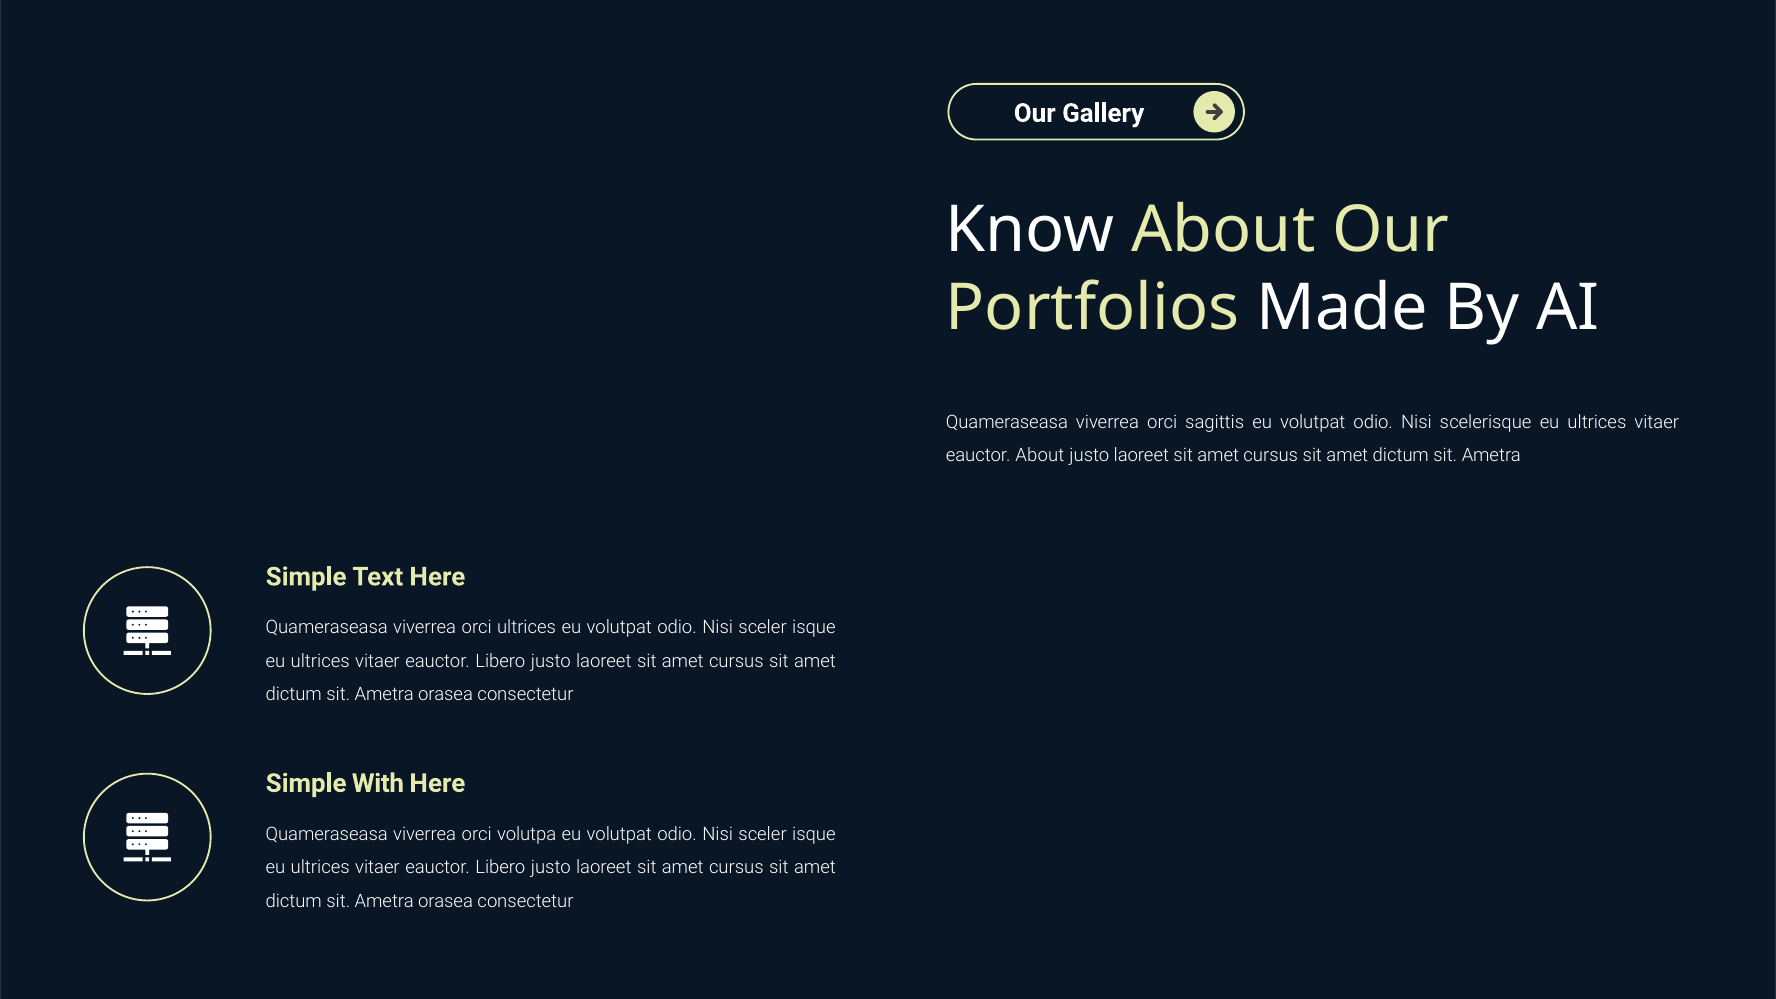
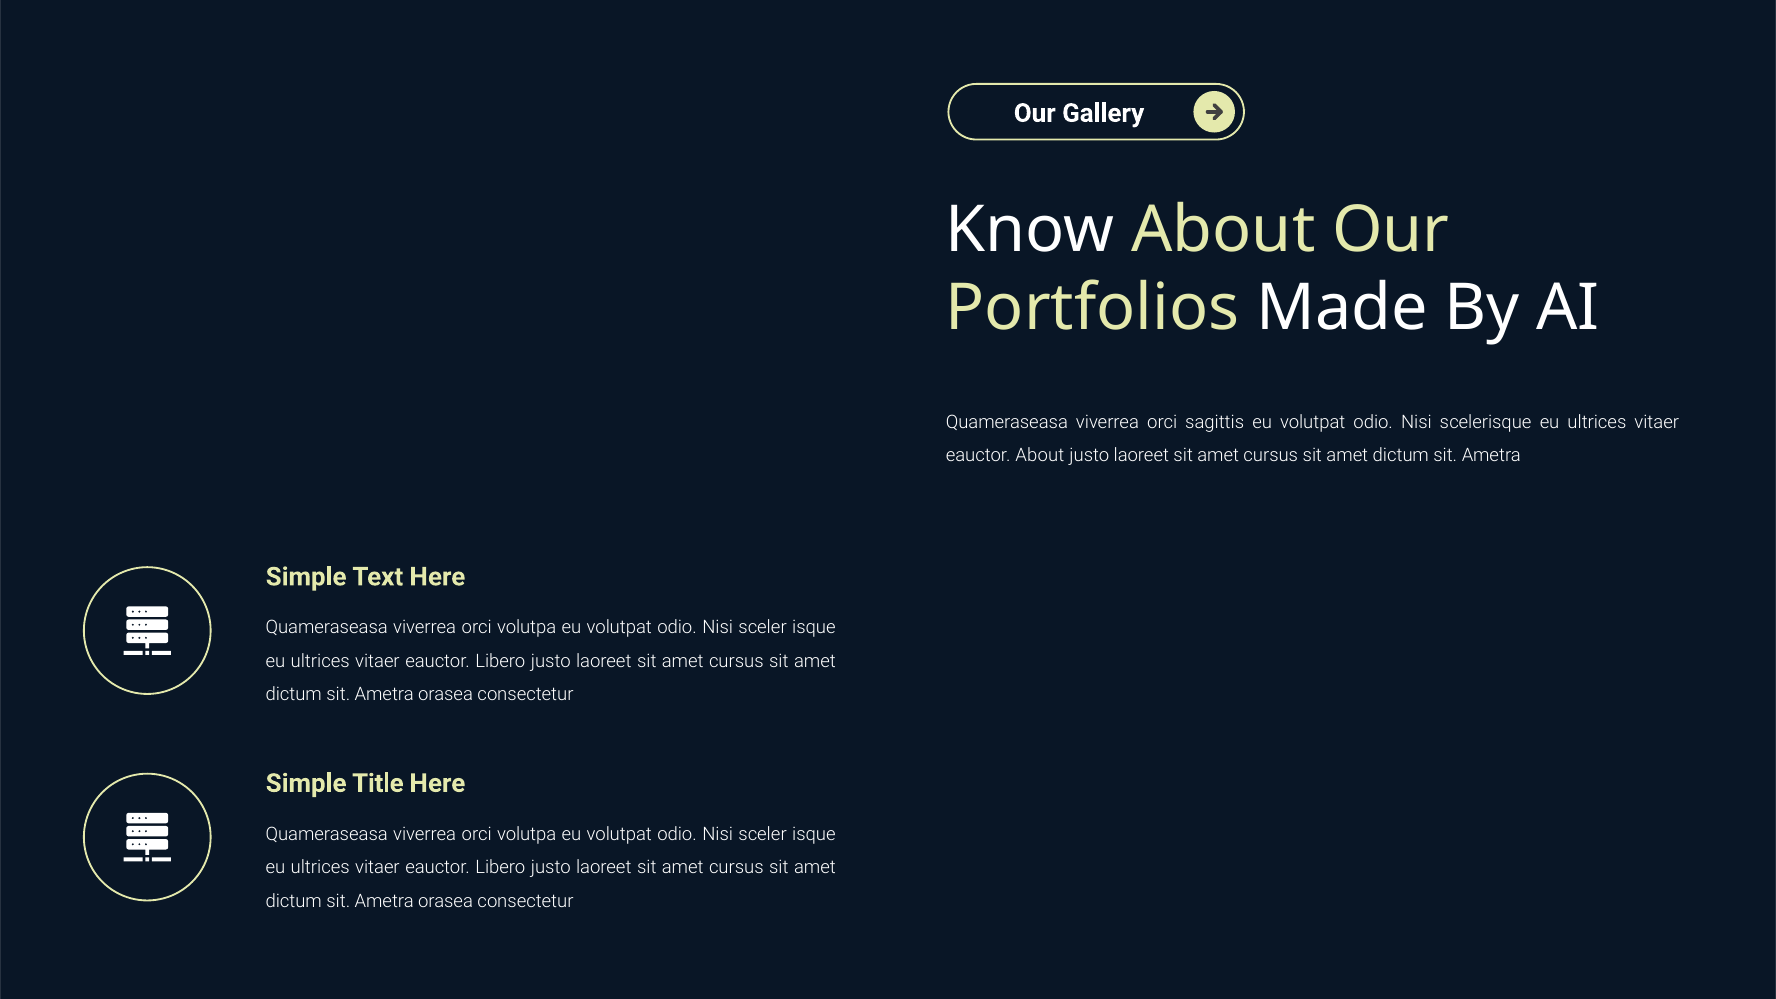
ultrices at (527, 628): ultrices -> volutpa
With: With -> Title
